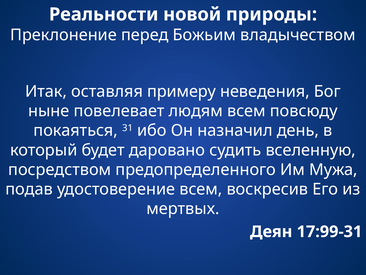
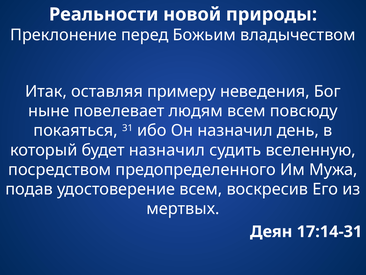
будет даровано: даровано -> назначил
17:99-31: 17:99-31 -> 17:14-31
